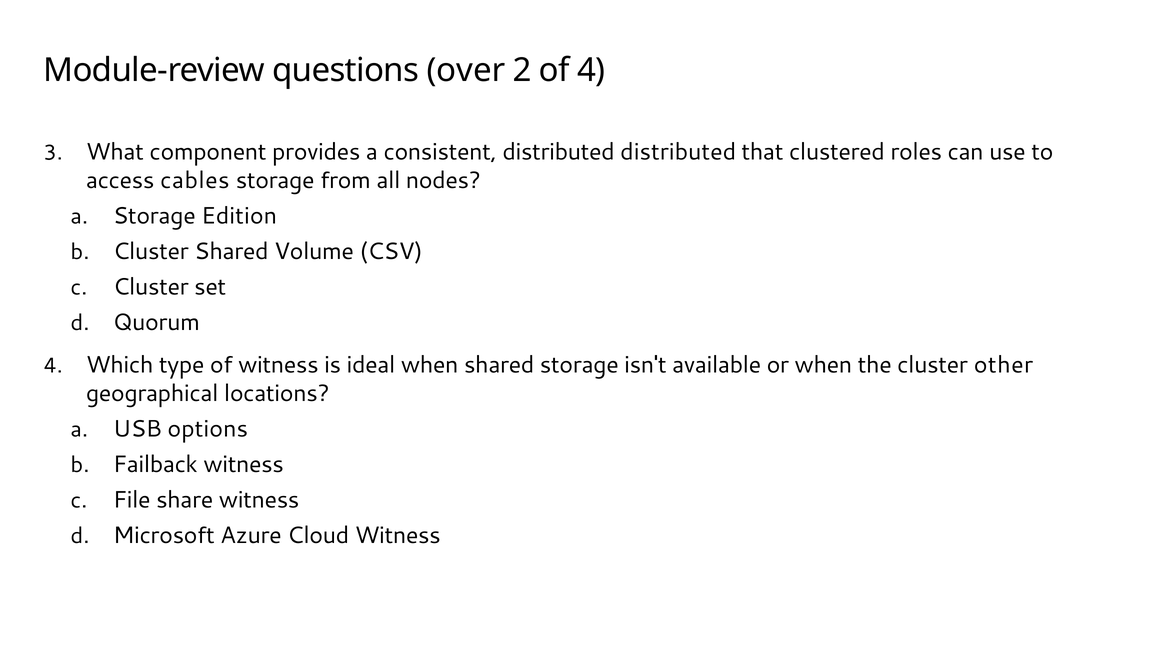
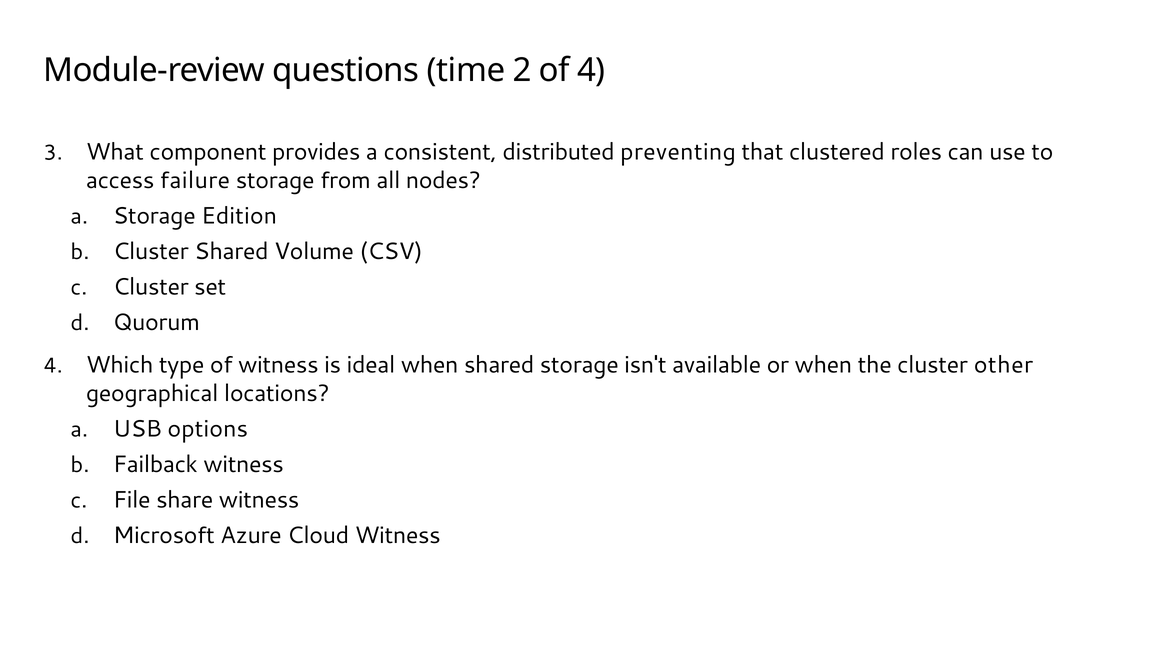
over: over -> time
distributed distributed: distributed -> preventing
cables: cables -> failure
